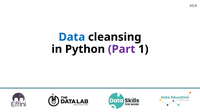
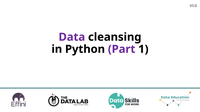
Data colour: blue -> purple
